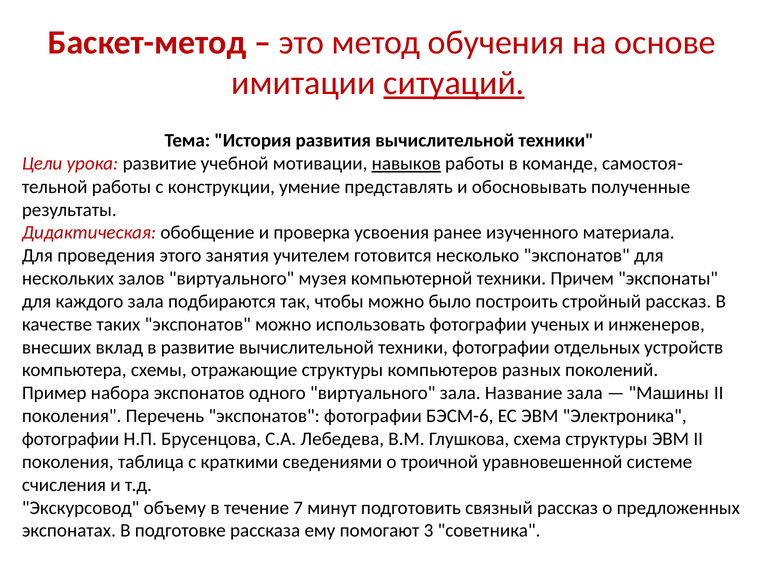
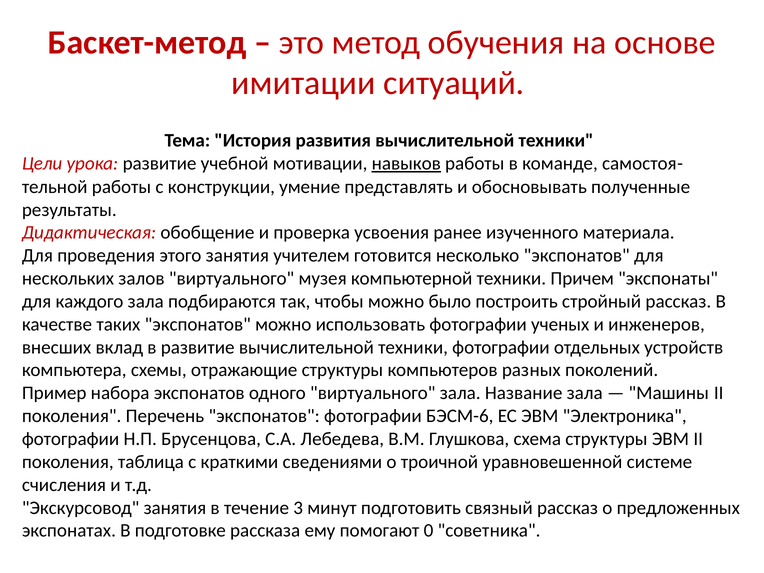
ситуаций underline: present -> none
Экскурсовод объему: объему -> занятия
7: 7 -> 3
3: 3 -> 0
